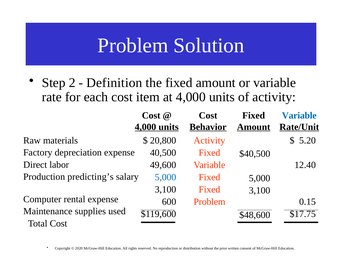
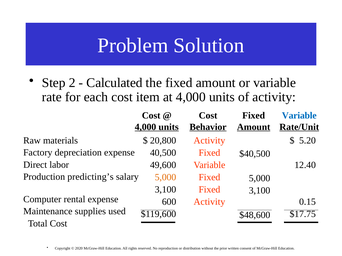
Definition: Definition -> Calculated
5,000 at (165, 178) colour: blue -> orange
Problem at (209, 202): Problem -> Activity
